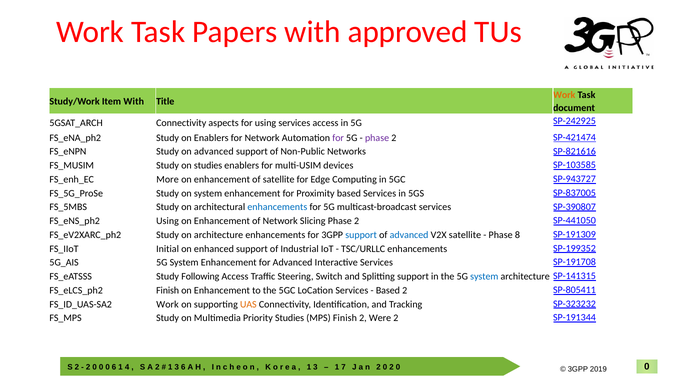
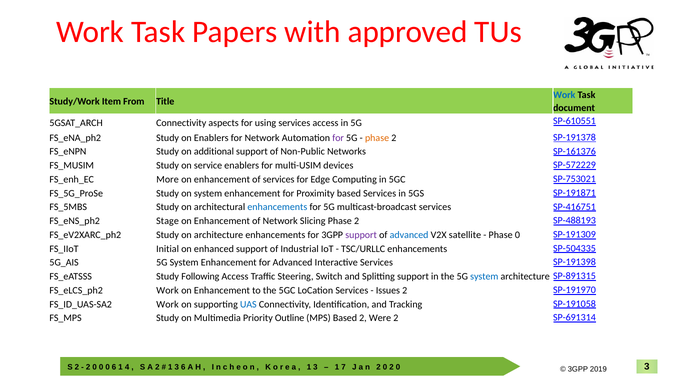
Work at (564, 95) colour: orange -> blue
Item With: With -> From
SP-242925: SP-242925 -> SP-610551
phase at (377, 138) colour: purple -> orange
SP-421474: SP-421474 -> SP-191378
on advanced: advanced -> additional
SP-821616: SP-821616 -> SP-161376
on studies: studies -> service
SP-103585: SP-103585 -> SP-572229
of satellite: satellite -> services
SP-943727: SP-943727 -> SP-753021
SP-837005: SP-837005 -> SP-191871
SP-390807: SP-390807 -> SP-416751
Using at (168, 221): Using -> Stage
SP-441050: SP-441050 -> SP-488193
support at (361, 235) colour: blue -> purple
Phase 8: 8 -> 0
SP-199352: SP-199352 -> SP-504335
SP-191708: SP-191708 -> SP-191398
SP-141315: SP-141315 -> SP-891315
Finish at (168, 290): Finish -> Work
Based at (388, 290): Based -> Issues
SP-805411: SP-805411 -> SP-191970
UAS colour: orange -> blue
SP-323232: SP-323232 -> SP-191058
Priority Studies: Studies -> Outline
MPS Finish: Finish -> Based
SP-191344: SP-191344 -> SP-691314
0 at (647, 366): 0 -> 3
